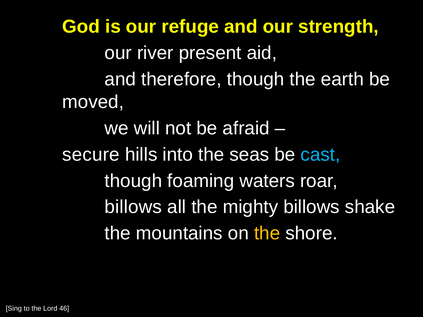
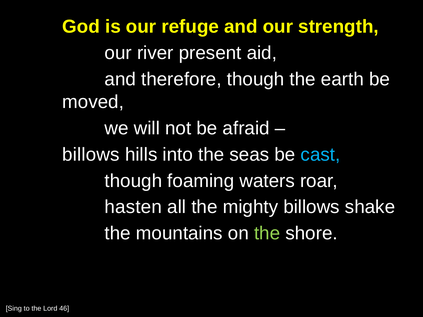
secure at (91, 155): secure -> billows
billows at (133, 207): billows -> hasten
the at (267, 234) colour: yellow -> light green
